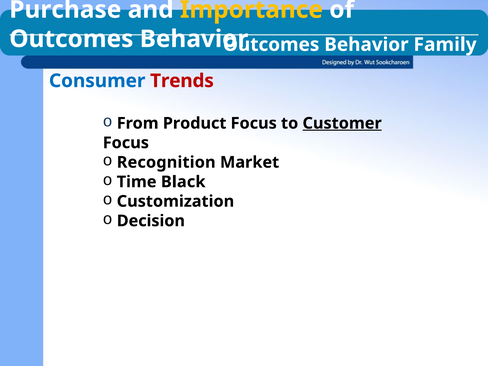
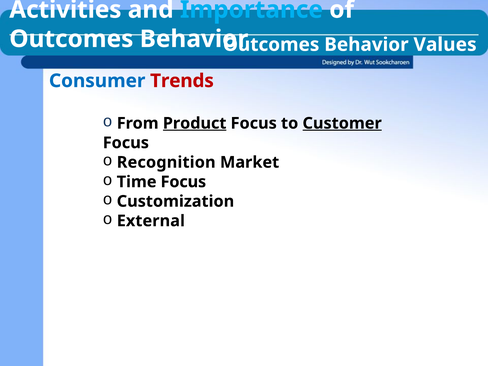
Purchase: Purchase -> Activities
Importance colour: yellow -> light blue
Family: Family -> Values
Product underline: none -> present
Time Black: Black -> Focus
Decision: Decision -> External
